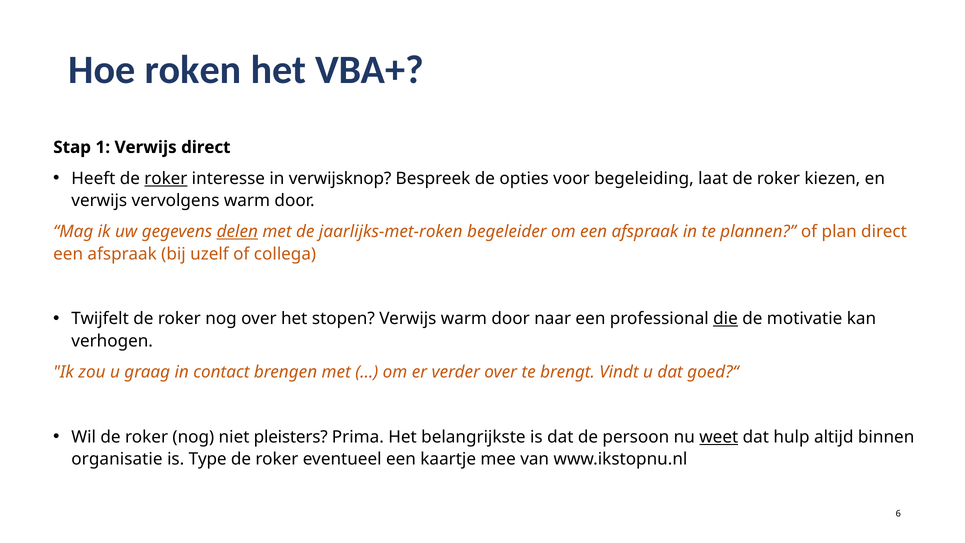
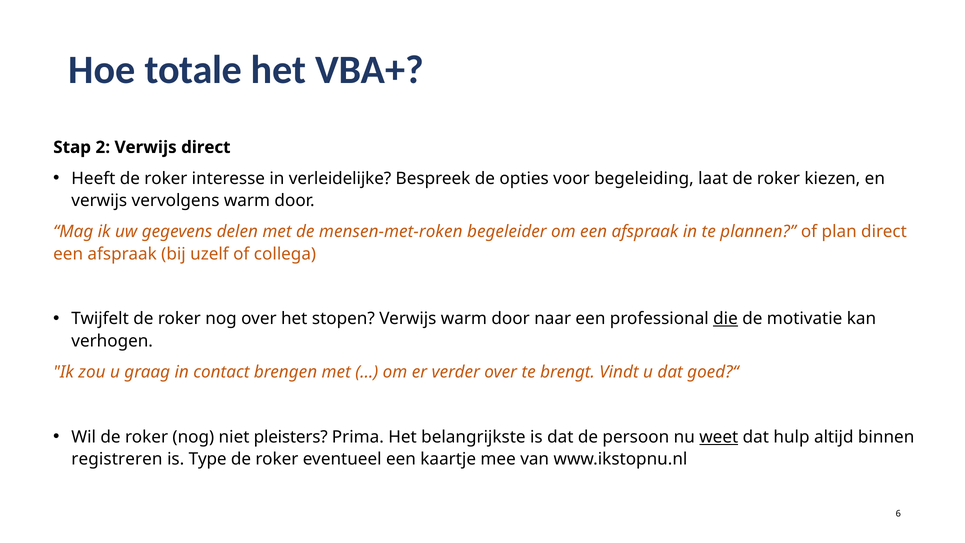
roken: roken -> totale
1: 1 -> 2
roker at (166, 178) underline: present -> none
verwijsknop: verwijsknop -> verleidelijke
delen underline: present -> none
jaarlijks-met-roken: jaarlijks-met-roken -> mensen-met-roken
organisatie: organisatie -> registreren
